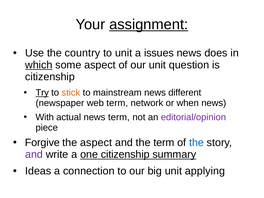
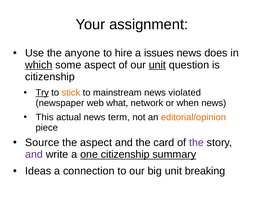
assignment underline: present -> none
country: country -> anyone
to unit: unit -> hire
unit at (157, 65) underline: none -> present
different: different -> violated
web term: term -> what
With: With -> This
editorial/opinion colour: purple -> orange
Forgive: Forgive -> Source
the term: term -> card
the at (196, 143) colour: blue -> purple
applying: applying -> breaking
